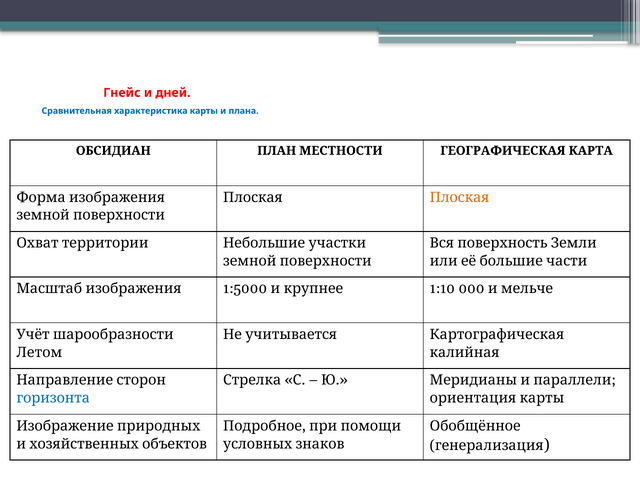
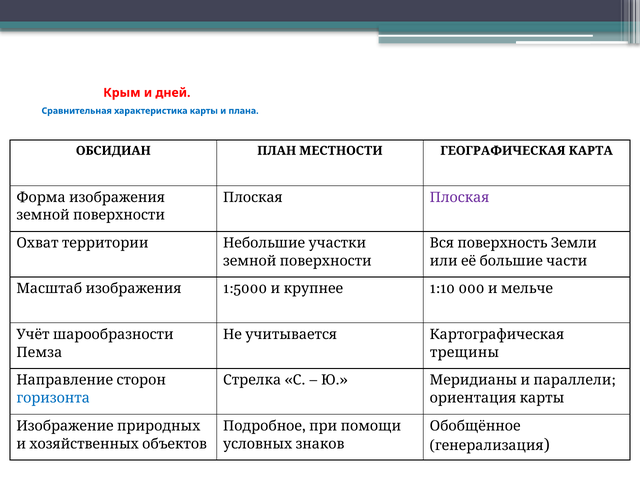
Гнейс: Гнейс -> Крым
Плоская at (460, 197) colour: orange -> purple
Летом: Летом -> Пемза
калийная: калийная -> трещины
